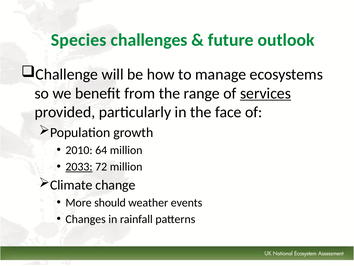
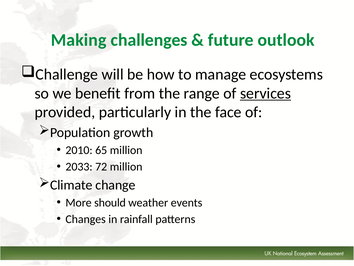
Species: Species -> Making
64: 64 -> 65
2033 underline: present -> none
